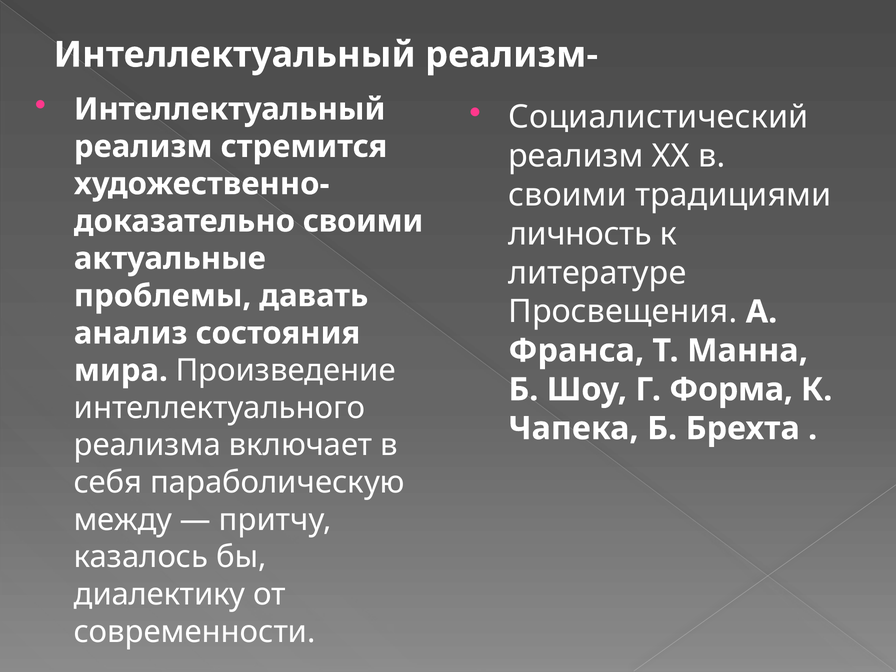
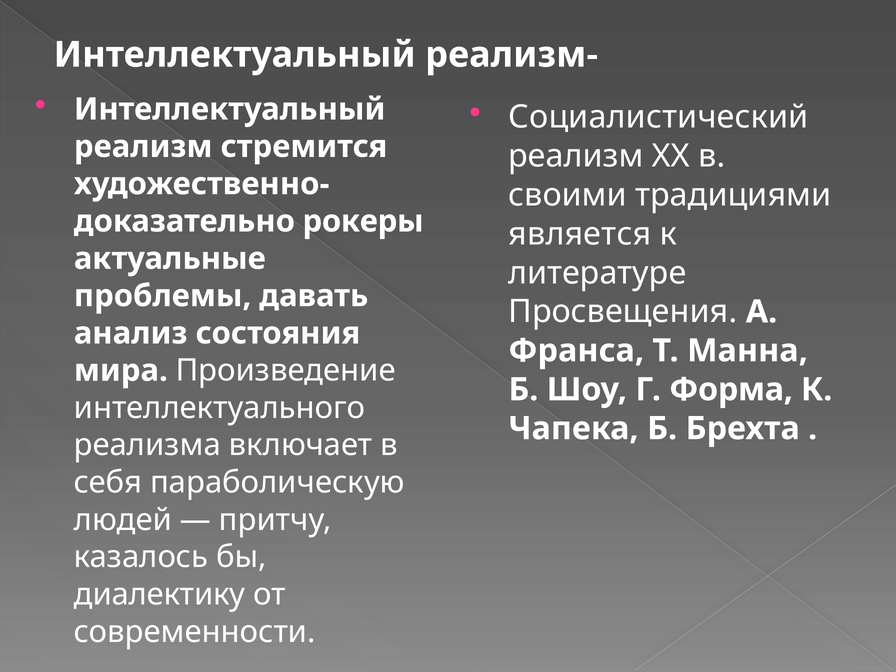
своими at (363, 221): своими -> рокеры
личность: личность -> является
между: между -> людей
